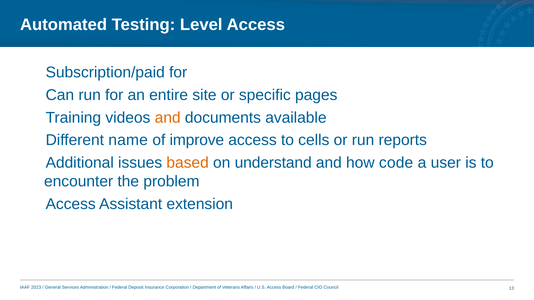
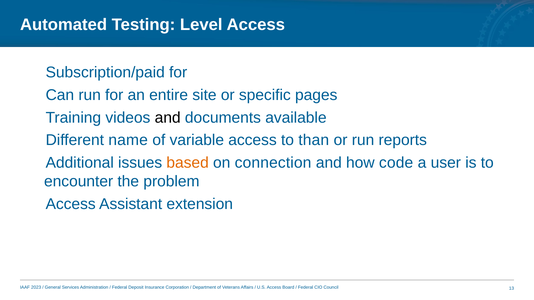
and at (168, 118) colour: orange -> black
improve: improve -> variable
cells: cells -> than
understand: understand -> connection
